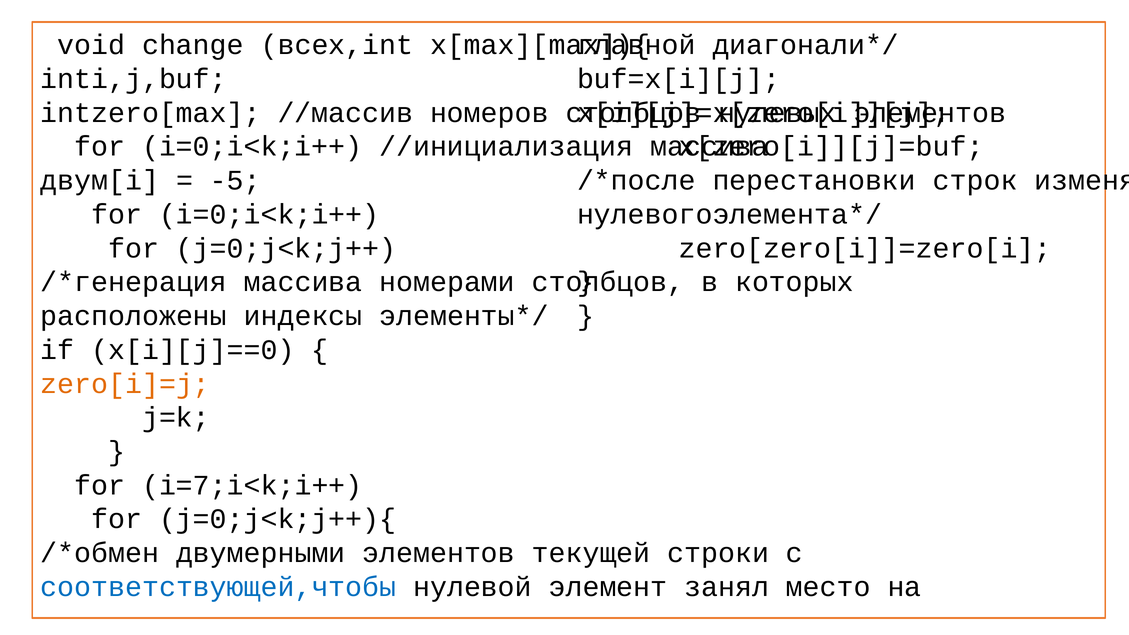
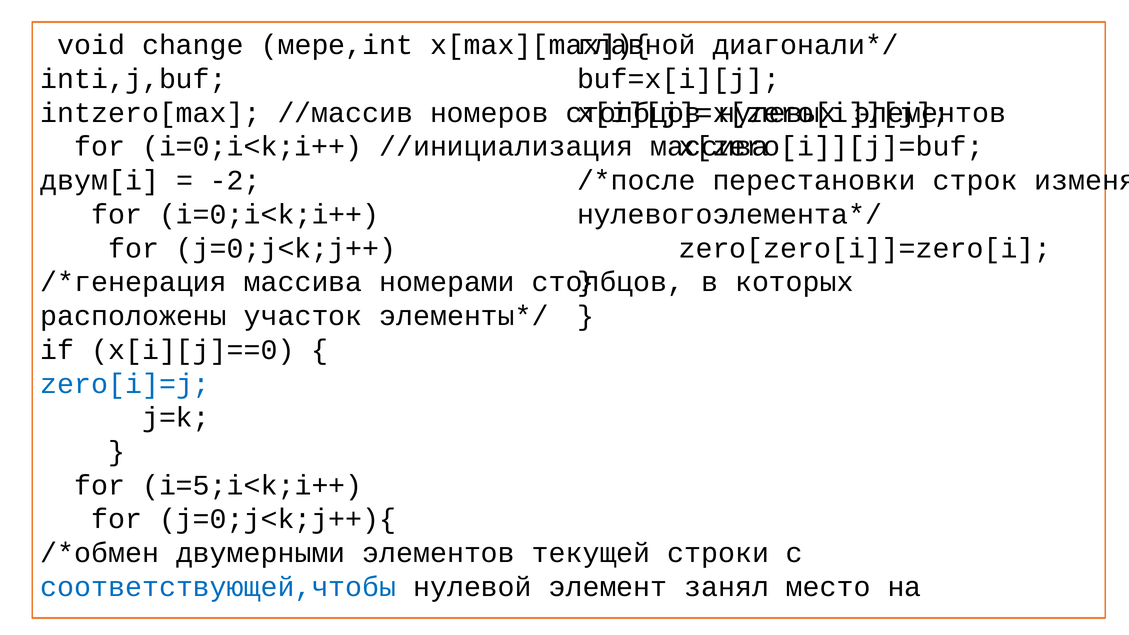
всех,int: всех,int -> мере,int
-5: -5 -> -2
индексы: индексы -> участок
zero[i]=j colour: orange -> blue
i=7;i<k;i++: i=7;i<k;i++ -> i=5;i<k;i++
